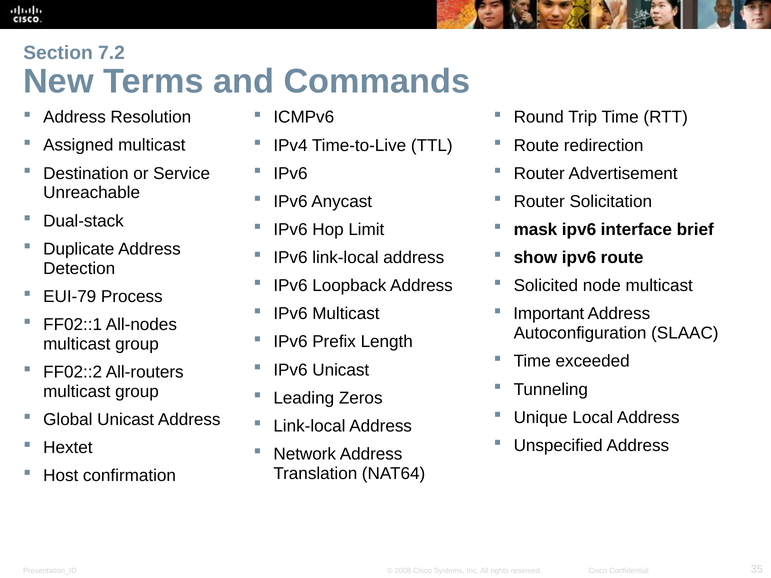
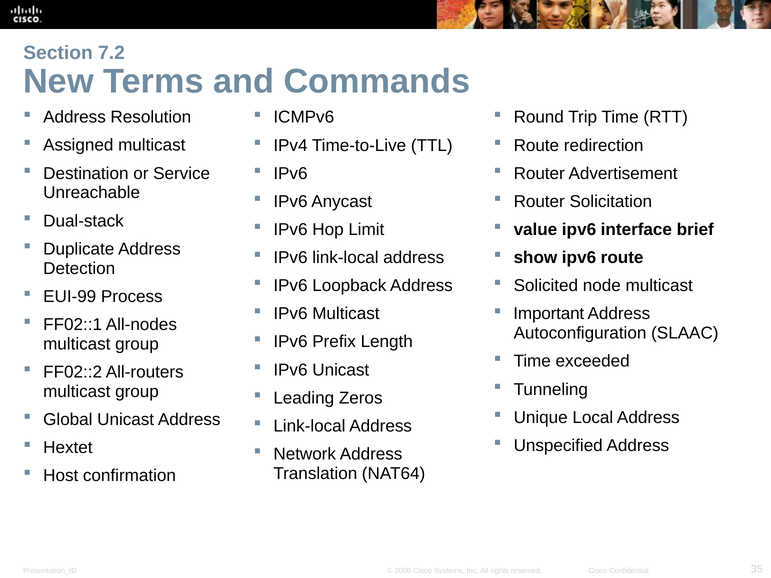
mask: mask -> value
EUI-79: EUI-79 -> EUI-99
